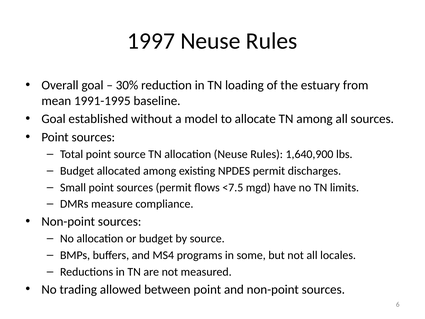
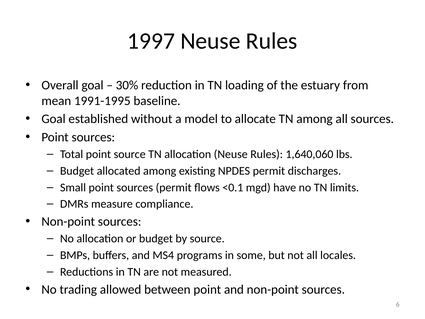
1,640,900: 1,640,900 -> 1,640,060
<7.5: <7.5 -> <0.1
